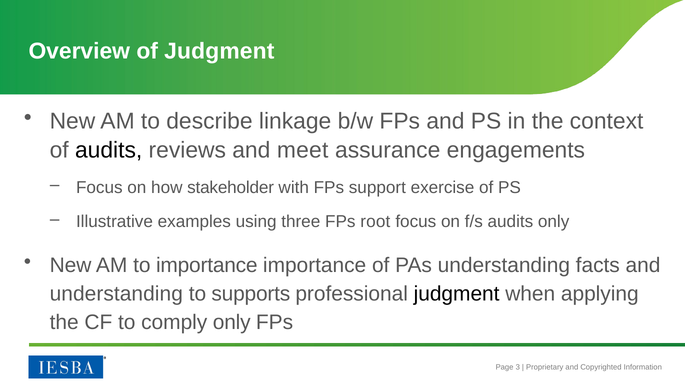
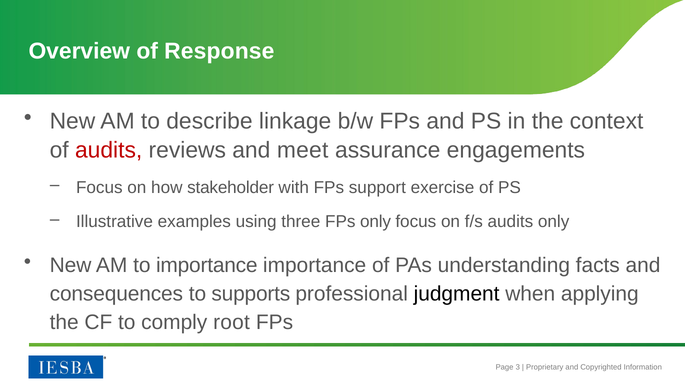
of Judgment: Judgment -> Response
audits at (109, 150) colour: black -> red
FPs root: root -> only
understanding at (116, 293): understanding -> consequences
comply only: only -> root
